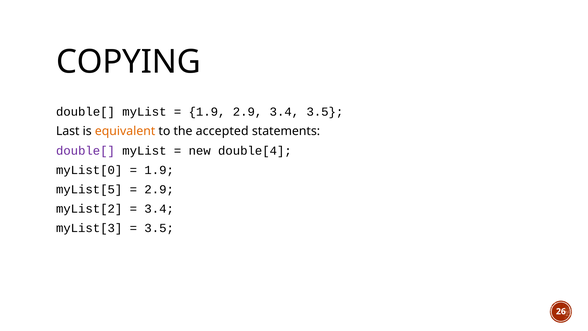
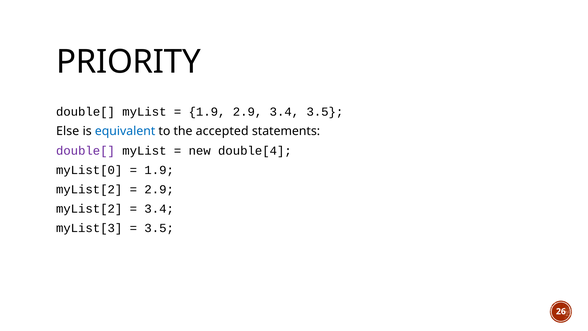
COPYING: COPYING -> PRIORITY
Last: Last -> Else
equivalent colour: orange -> blue
myList[5 at (89, 189): myList[5 -> myList[2
